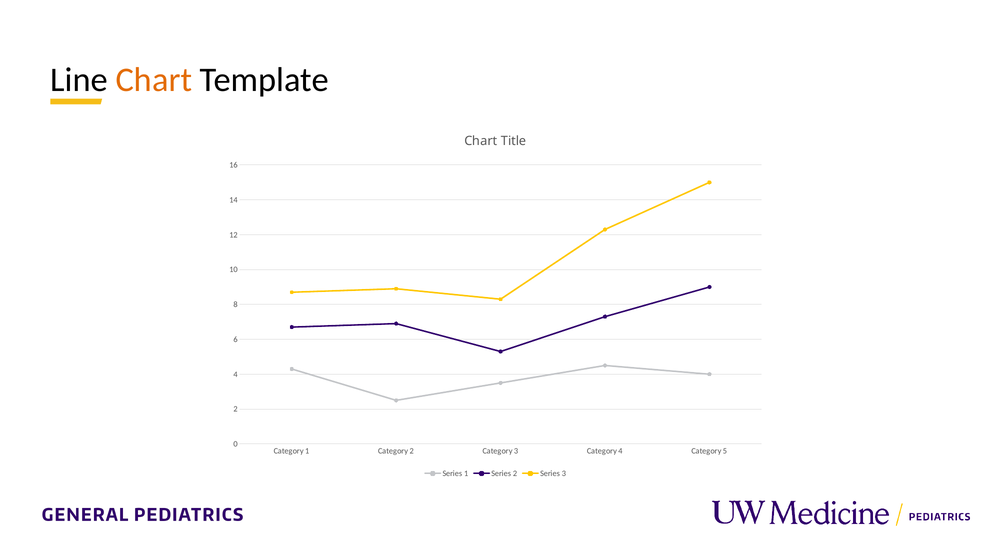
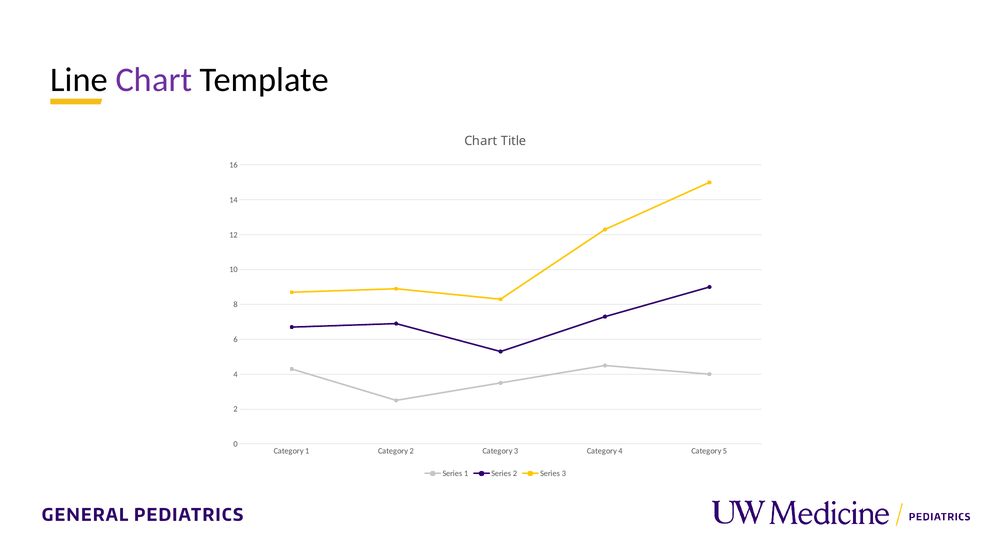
Chart at (154, 80) colour: orange -> purple
